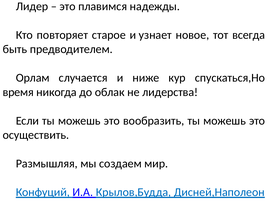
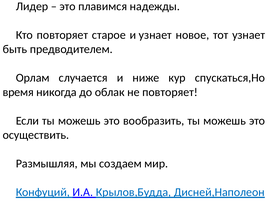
тот всегда: всегда -> узнает
не лидерства: лидерства -> повторяет
